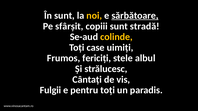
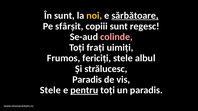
stradă: stradă -> regesc
colinde colour: yellow -> pink
case: case -> frați
Cântați at (87, 80): Cântați -> Paradis
Fulgii at (50, 90): Fulgii -> Stele
pentru underline: none -> present
